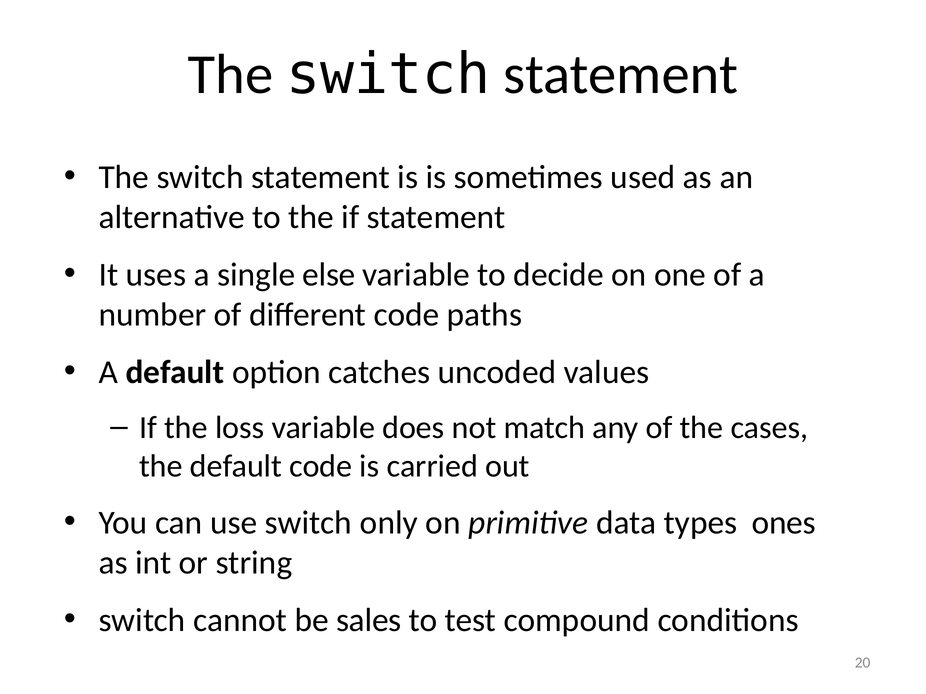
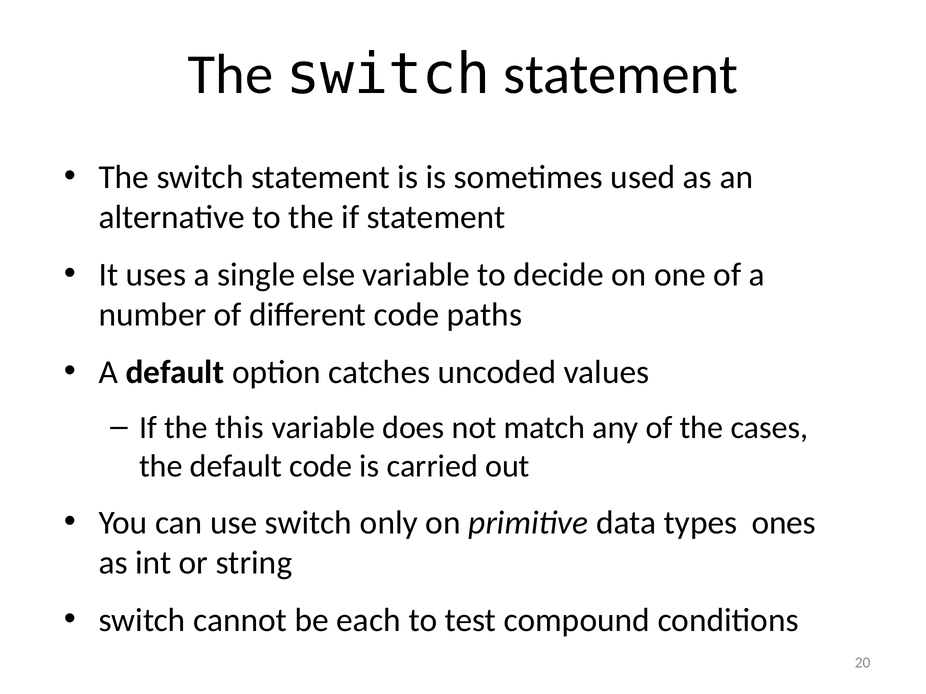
loss: loss -> this
sales: sales -> each
